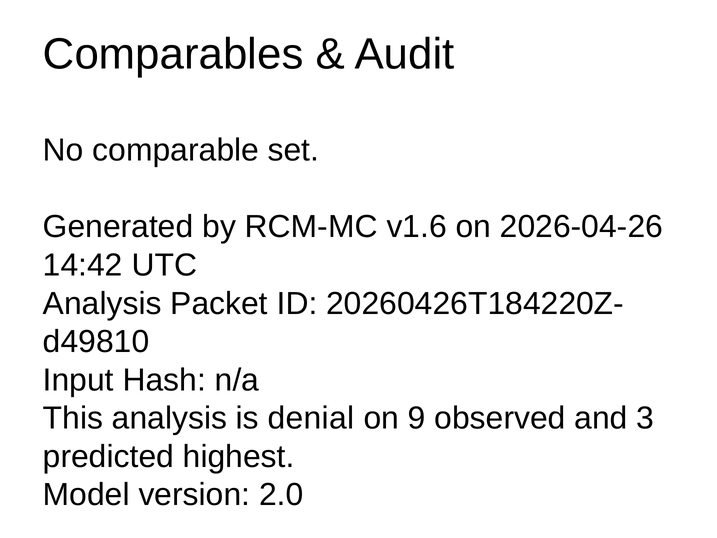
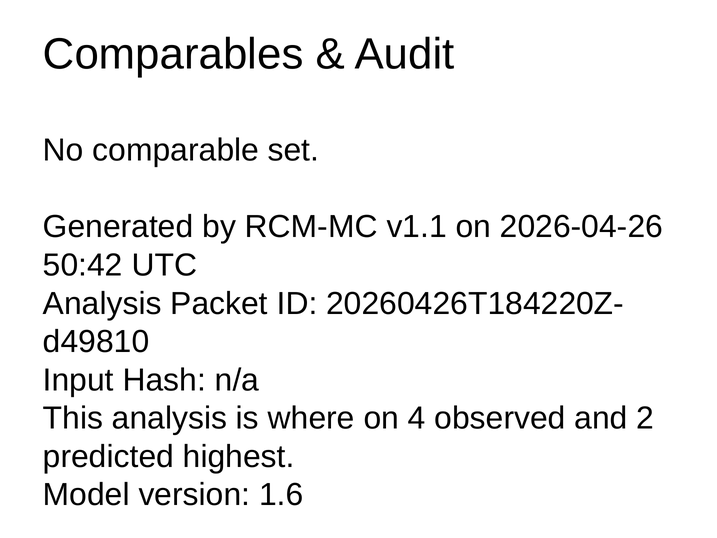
v1.6: v1.6 -> v1.1
14:42: 14:42 -> 50:42
denial: denial -> where
9: 9 -> 4
3: 3 -> 2
2.0: 2.0 -> 1.6
